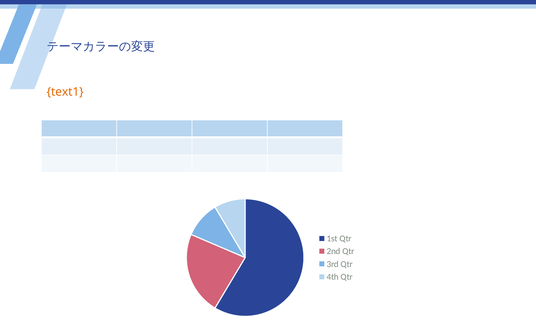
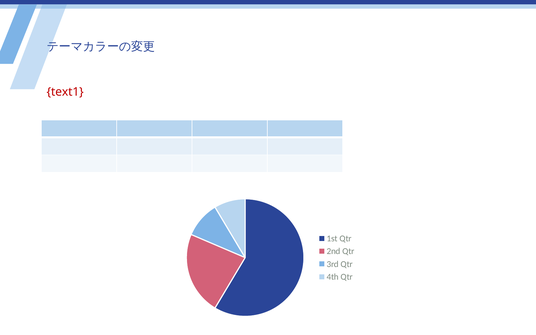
text1 colour: orange -> red
